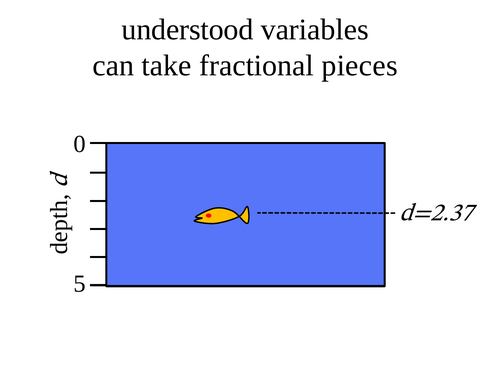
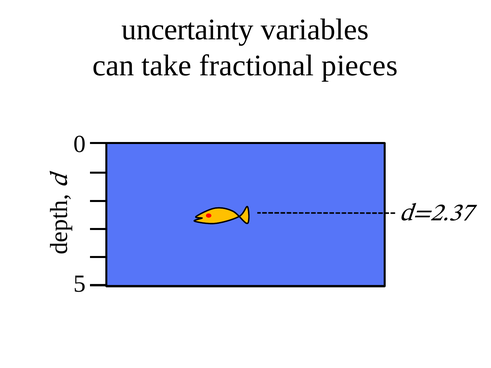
understood: understood -> uncertainty
